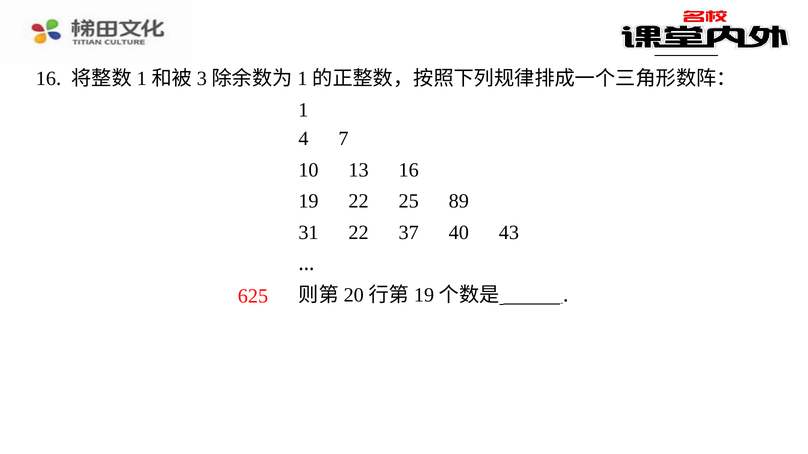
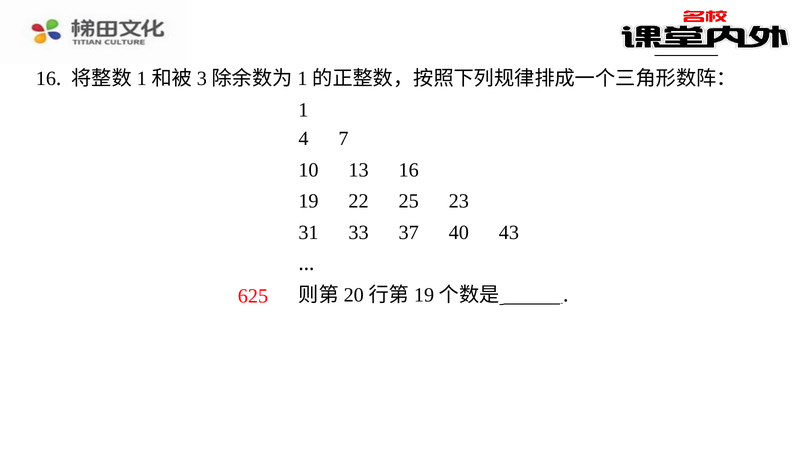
89: 89 -> 23
31 22: 22 -> 33
